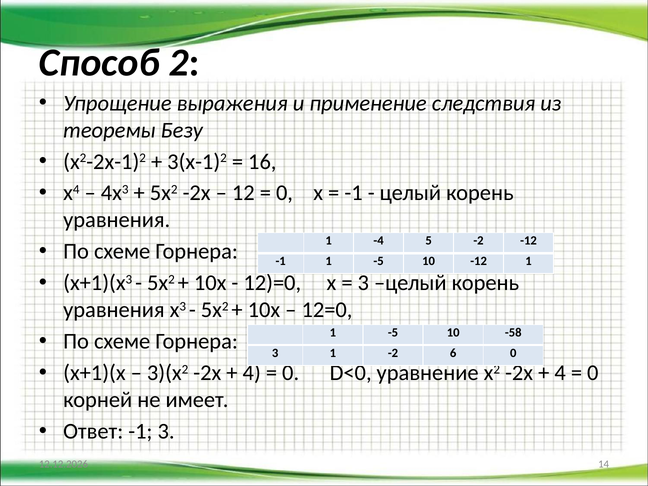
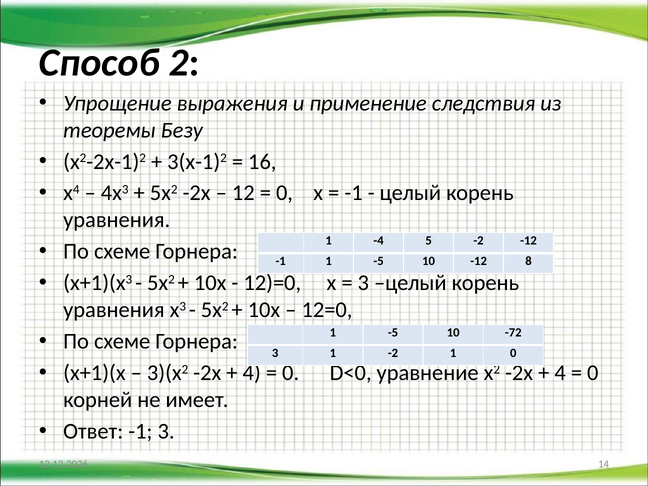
-12 1: 1 -> 8
-58: -58 -> -72
-2 6: 6 -> 1
